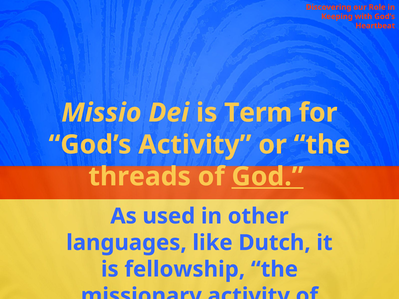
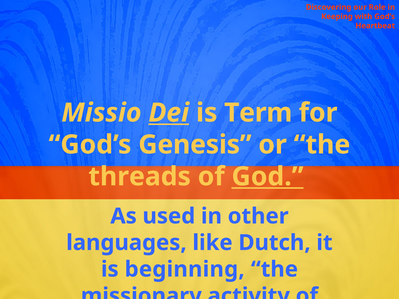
Dei underline: none -> present
God’s Activity: Activity -> Genesis
fellowship: fellowship -> beginning
